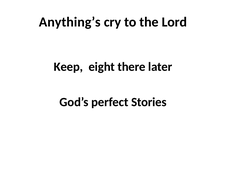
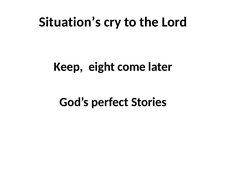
Anything’s: Anything’s -> Situation’s
there: there -> come
